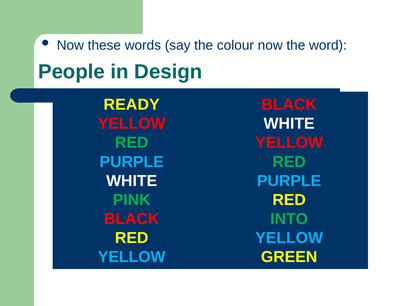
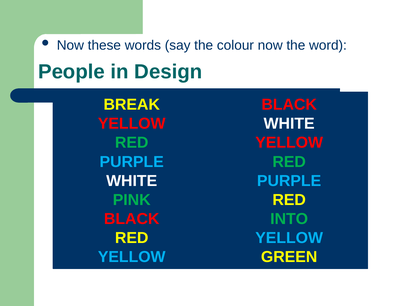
READY: READY -> BREAK
